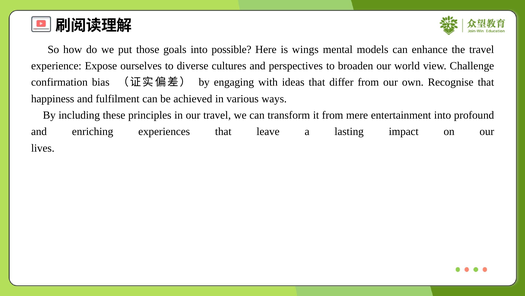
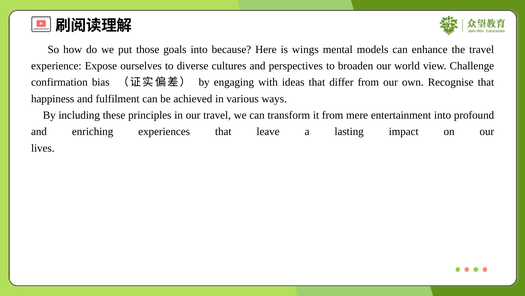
possible: possible -> because
